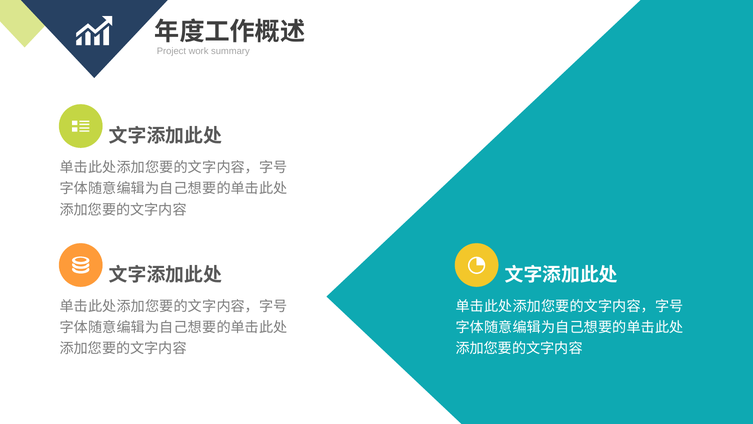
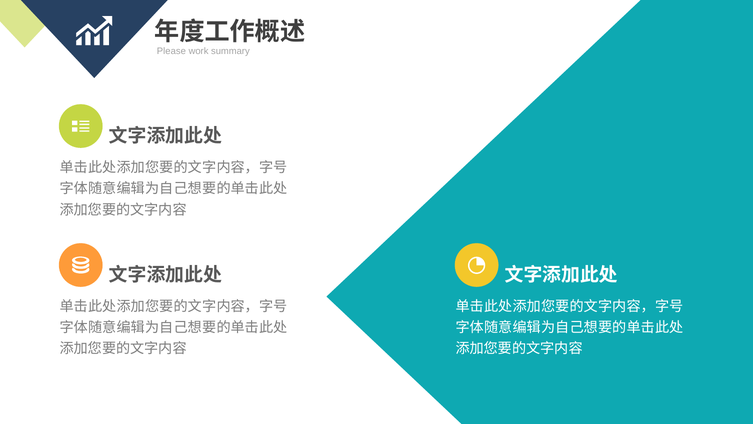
Project: Project -> Please
